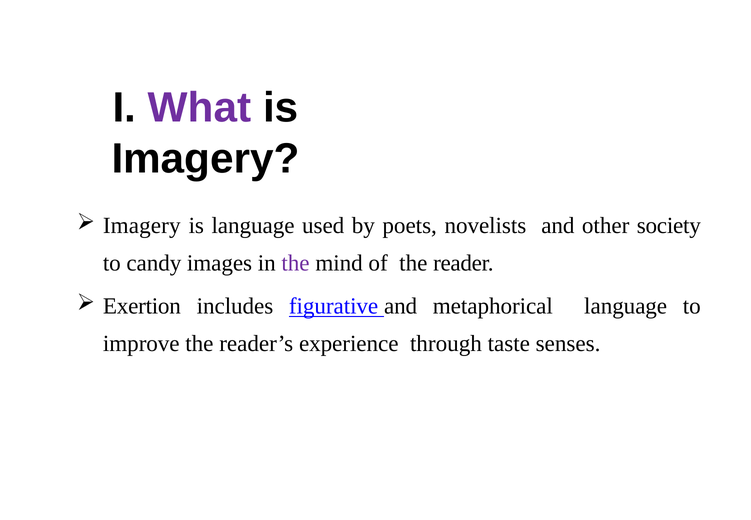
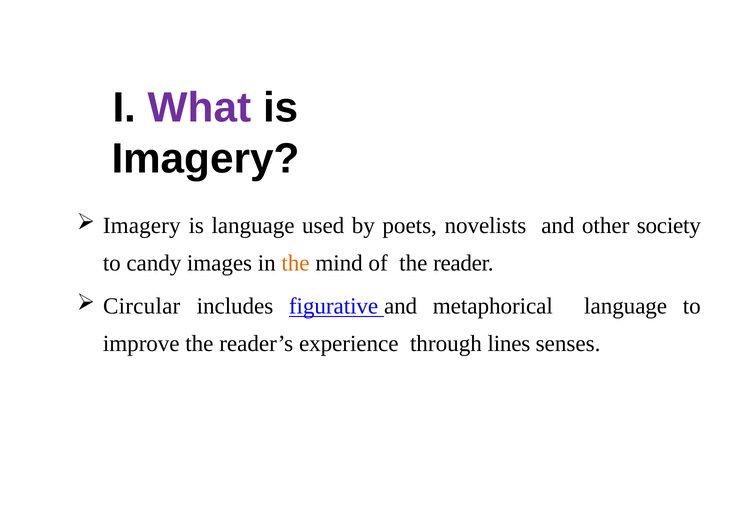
the at (296, 263) colour: purple -> orange
Exertion: Exertion -> Circular
taste: taste -> lines
